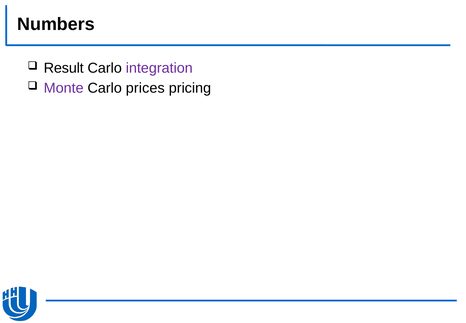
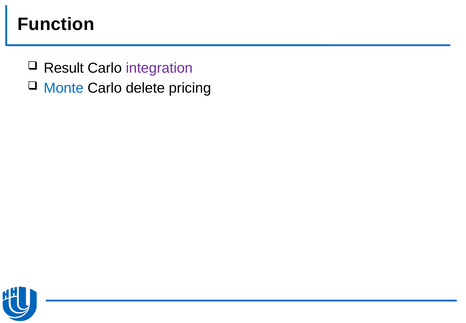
Numbers: Numbers -> Function
Monte colour: purple -> blue
prices: prices -> delete
